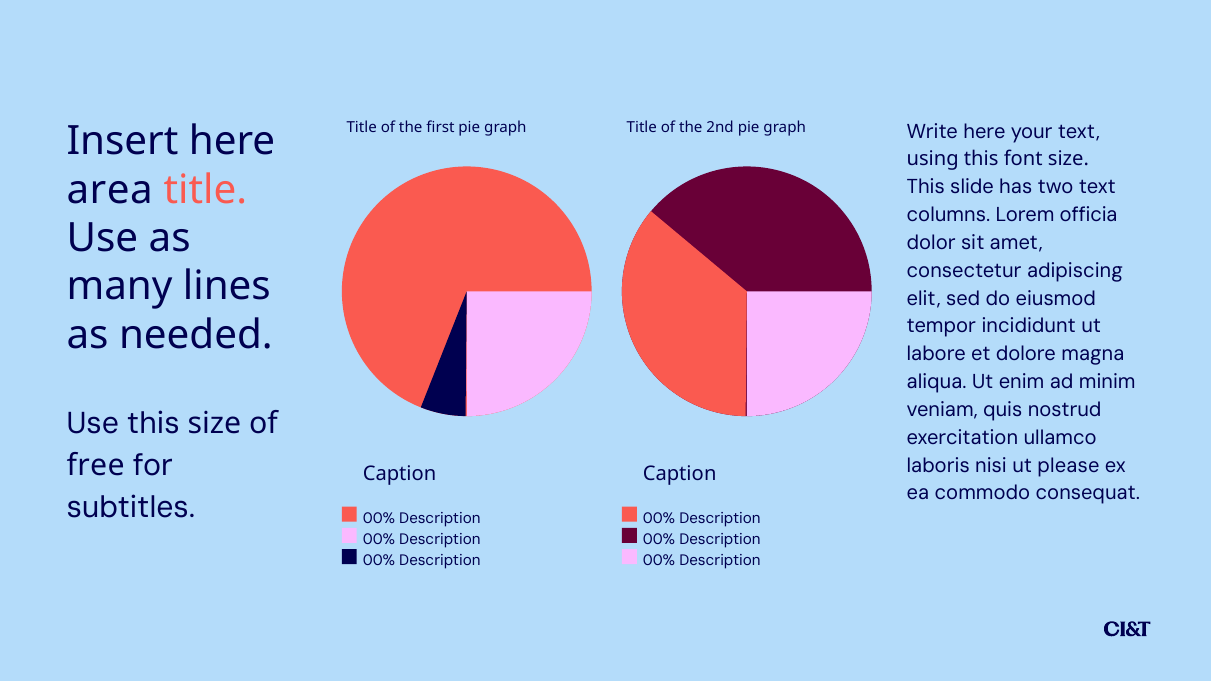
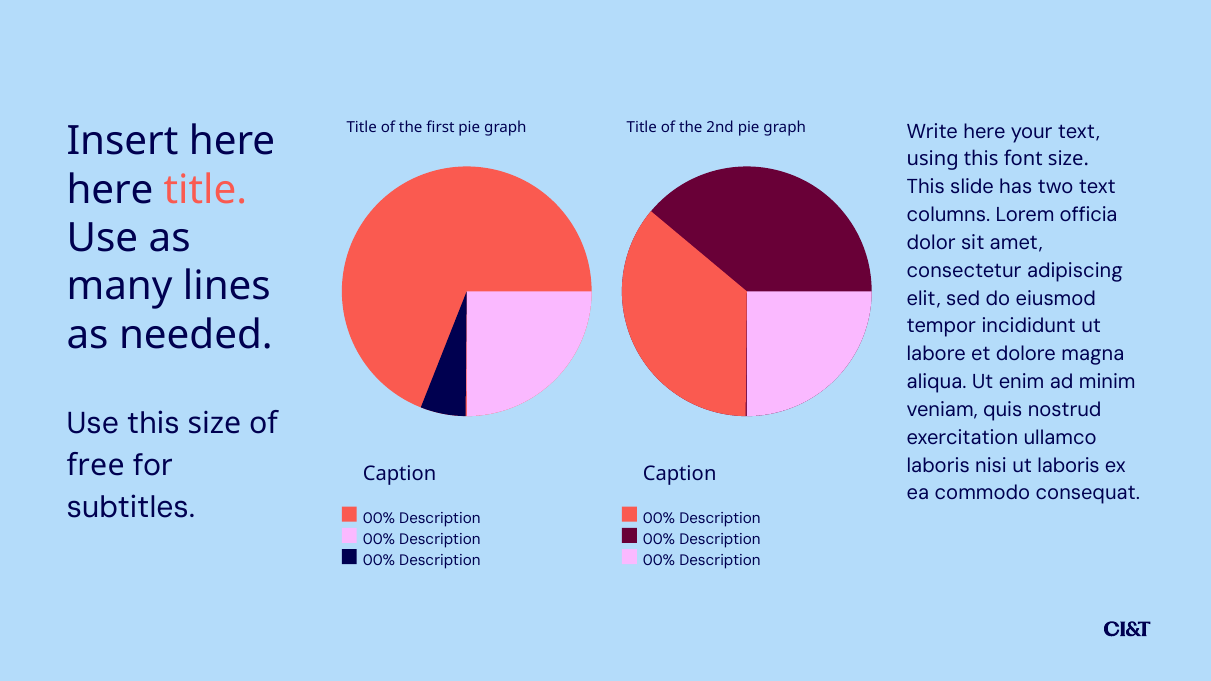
area at (110, 190): area -> here
ut please: please -> laboris
